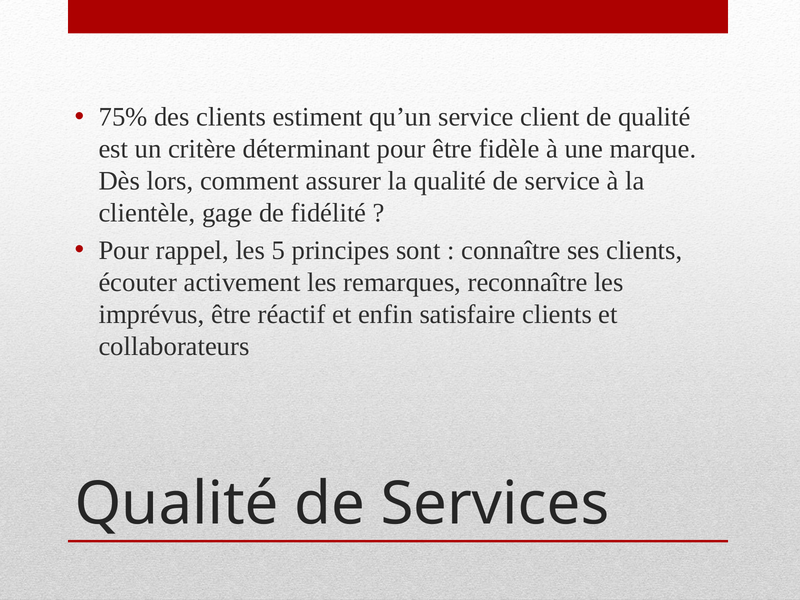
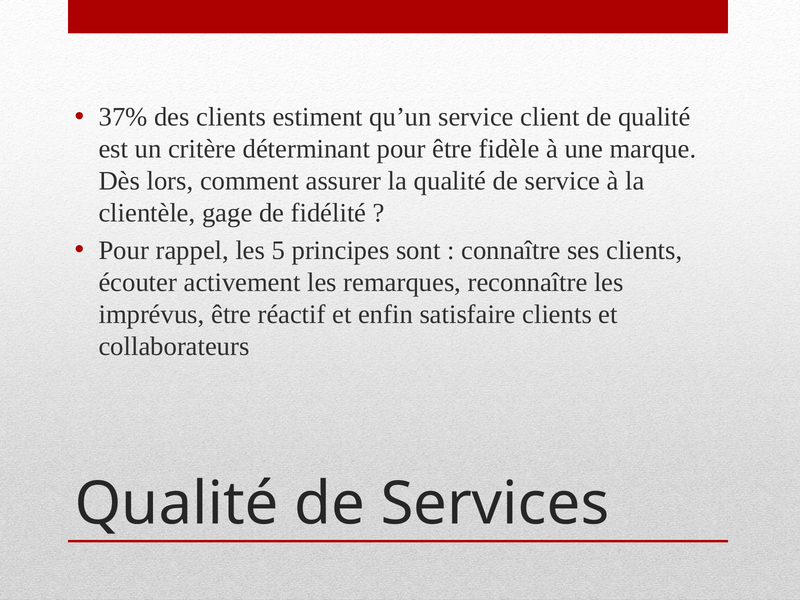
75%: 75% -> 37%
